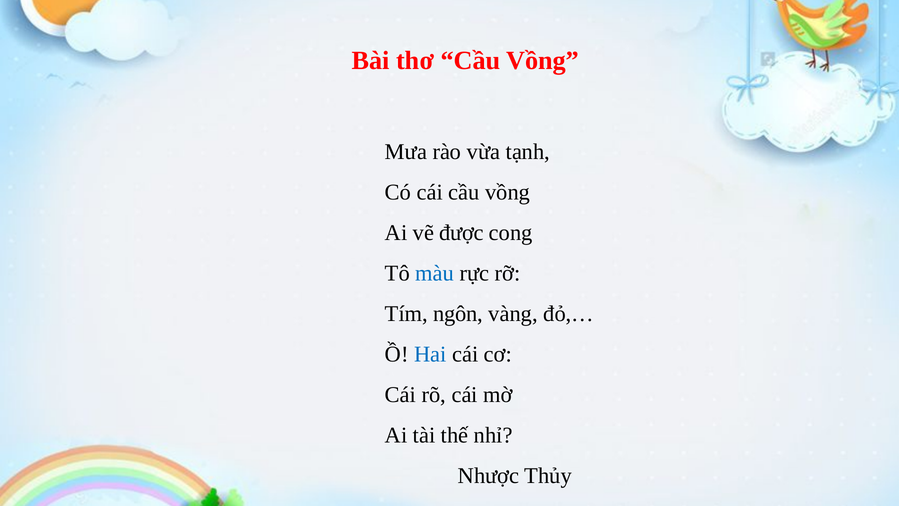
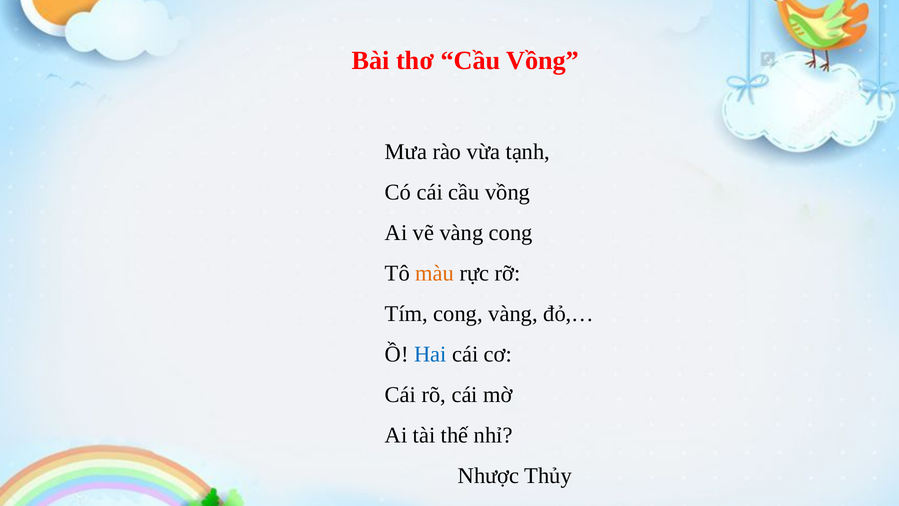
vẽ được: được -> vàng
màu colour: blue -> orange
Tím ngôn: ngôn -> cong
